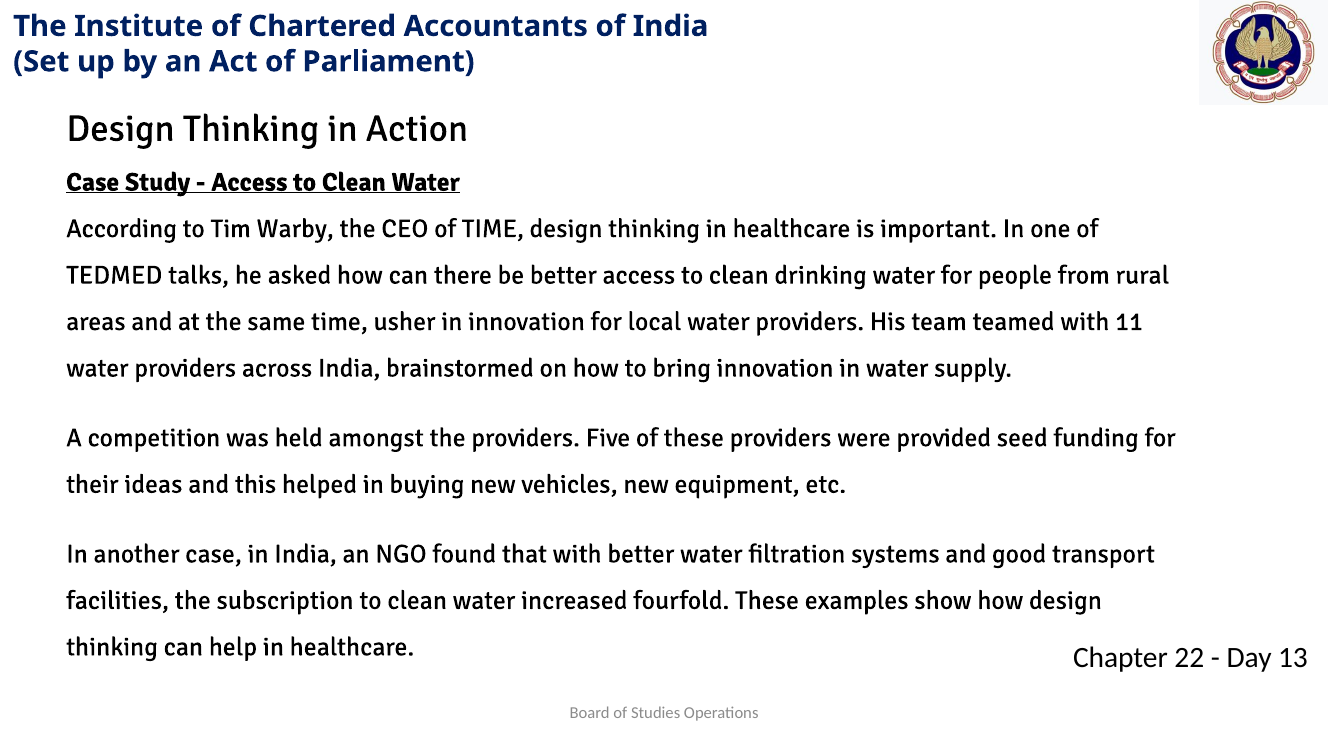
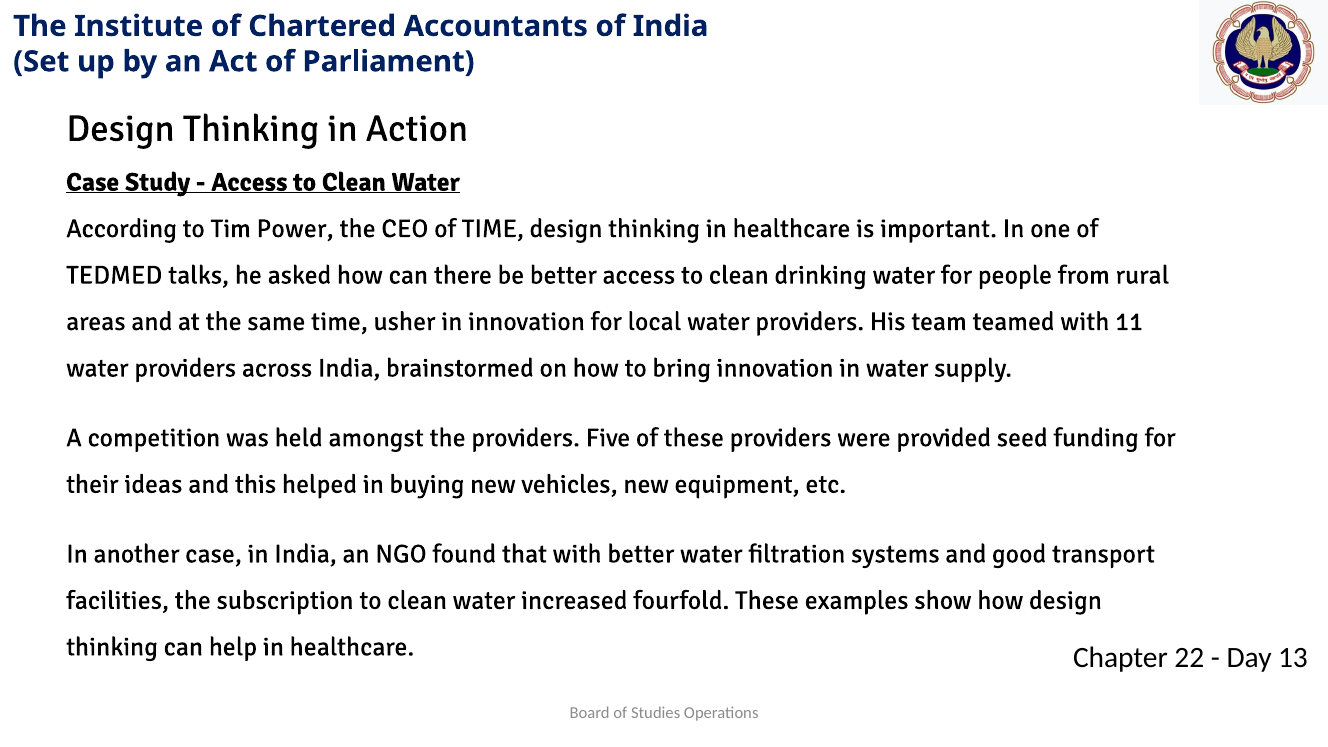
Warby: Warby -> Power
